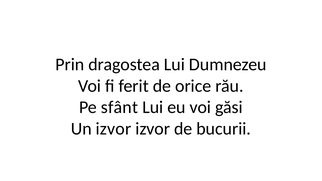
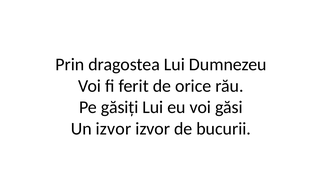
sfânt: sfânt -> găsiți
